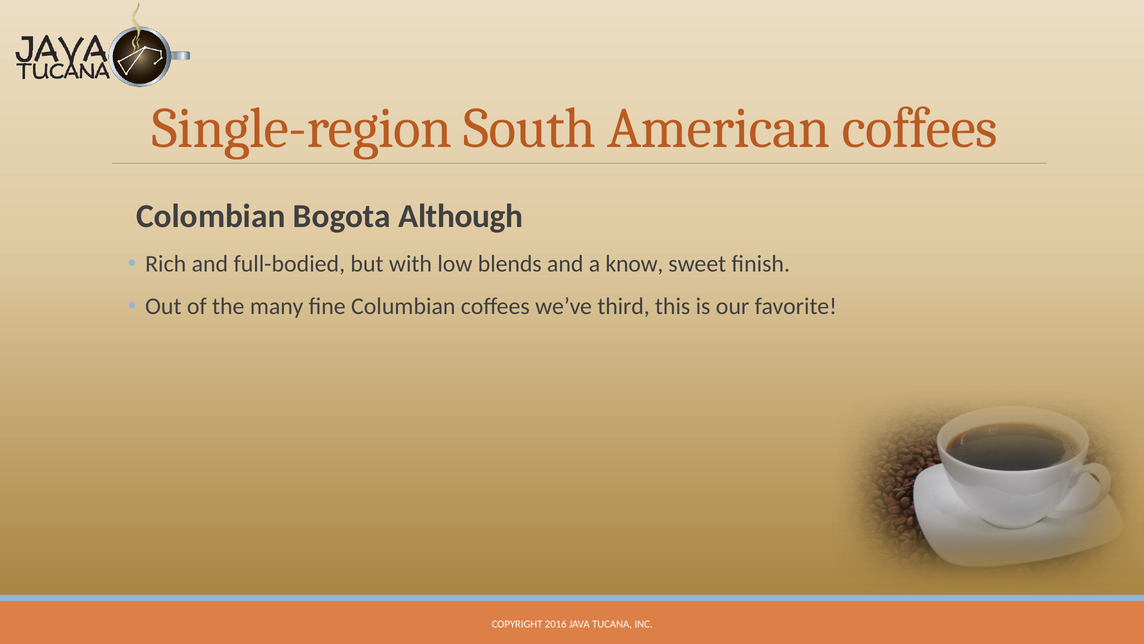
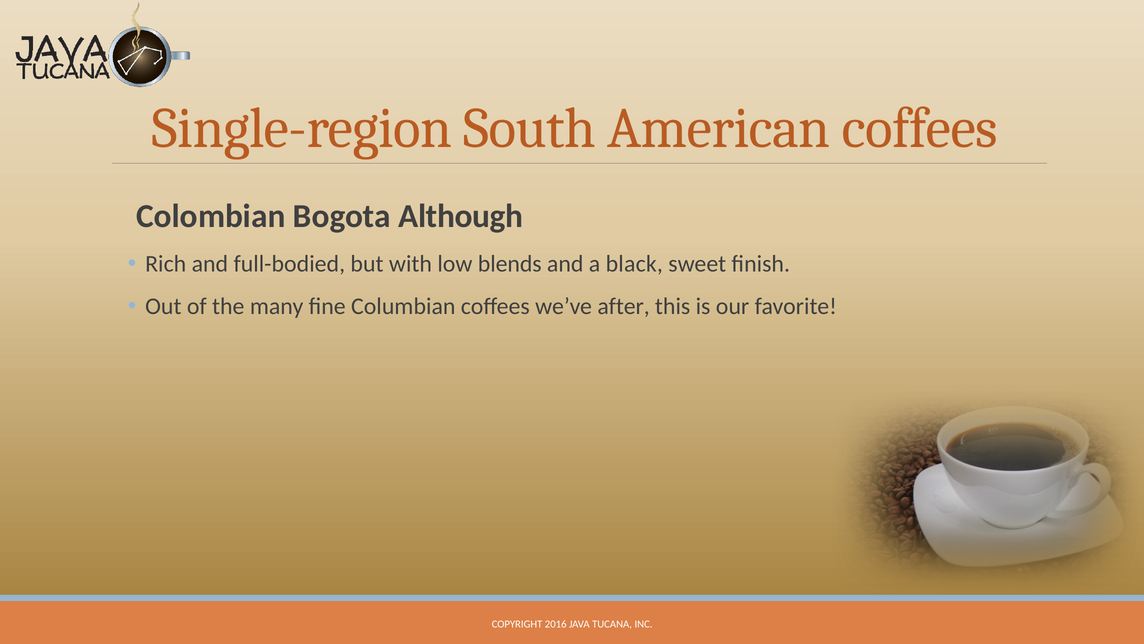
know: know -> black
third: third -> after
